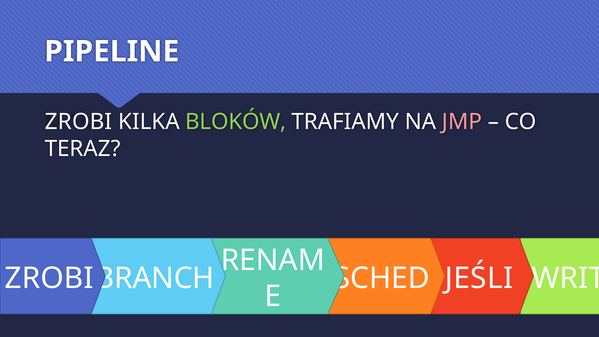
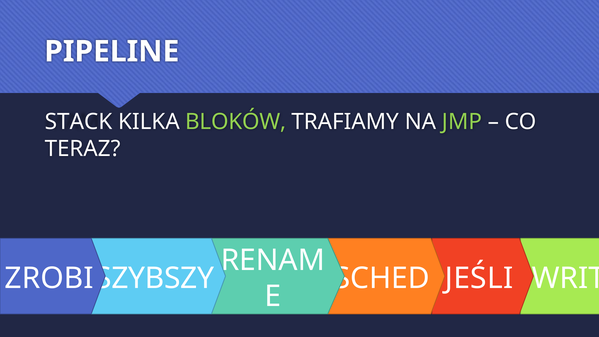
ZROBI at (78, 122): ZROBI -> STACK
JMP colour: pink -> light green
BRANCH: BRANCH -> SZYBSZY
